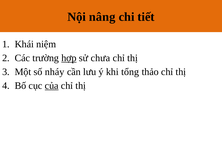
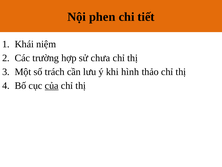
nâng: nâng -> phen
hợp underline: present -> none
nháy: nháy -> trách
tổng: tổng -> hình
